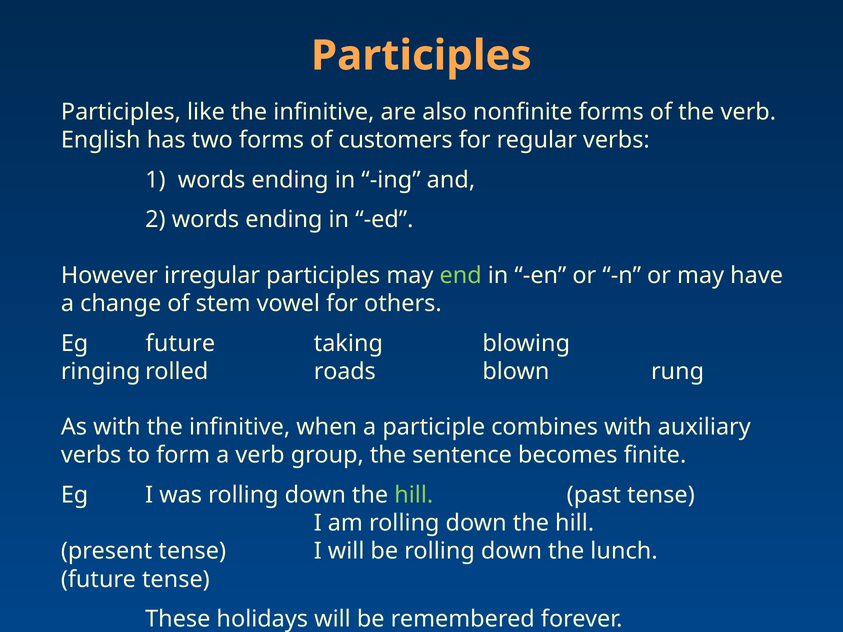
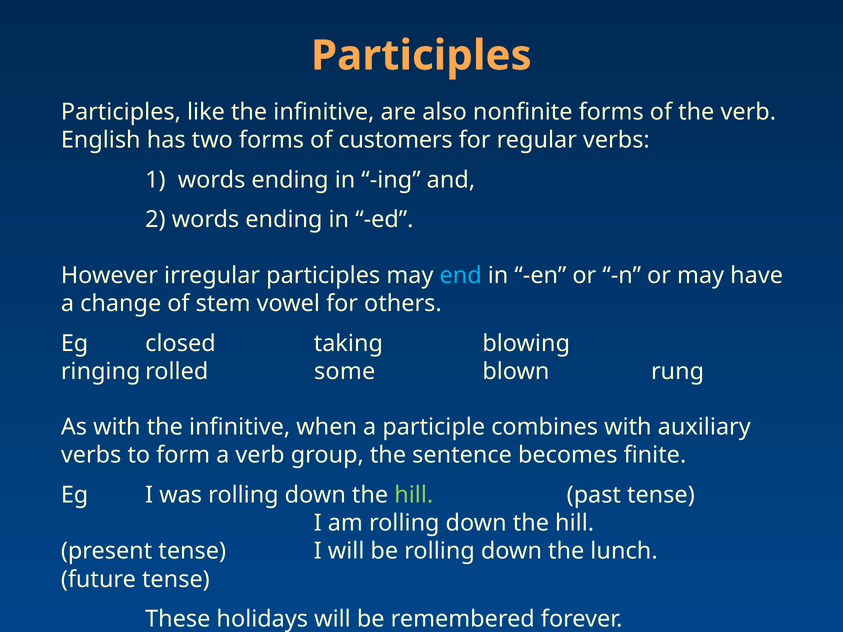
end colour: light green -> light blue
Eg future: future -> closed
roads: roads -> some
